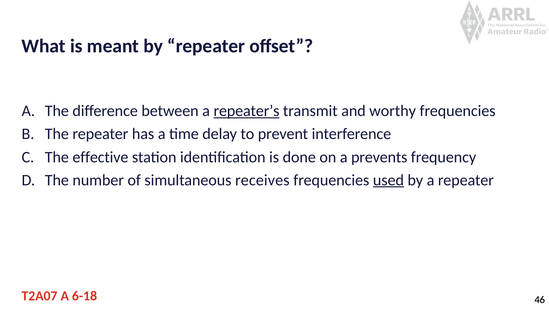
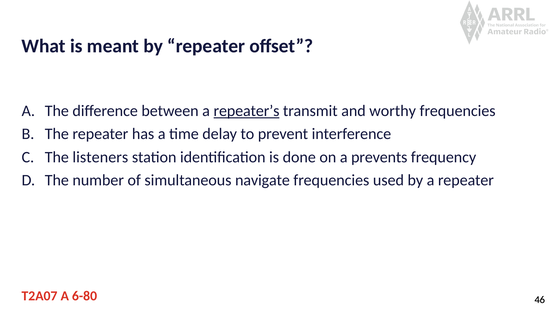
effective: effective -> listeners
receives: receives -> navigate
used underline: present -> none
6-18: 6-18 -> 6-80
